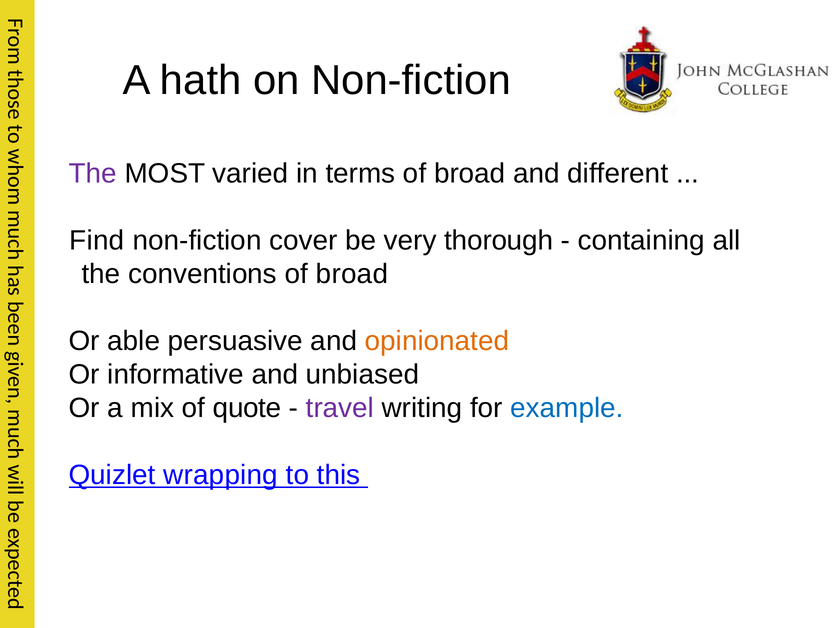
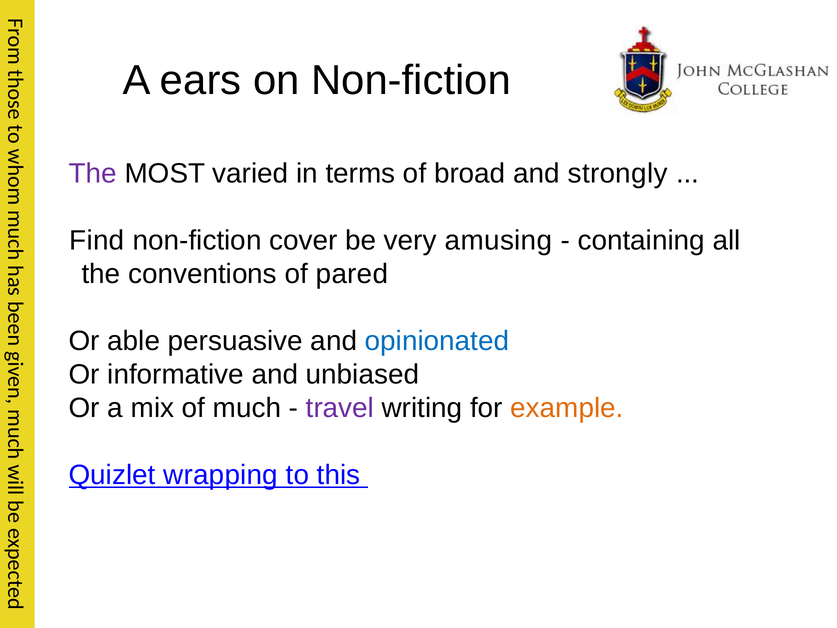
hath: hath -> ears
different: different -> strongly
thorough: thorough -> amusing
conventions of broad: broad -> pared
opinionated colour: orange -> blue
quote: quote -> much
example colour: blue -> orange
